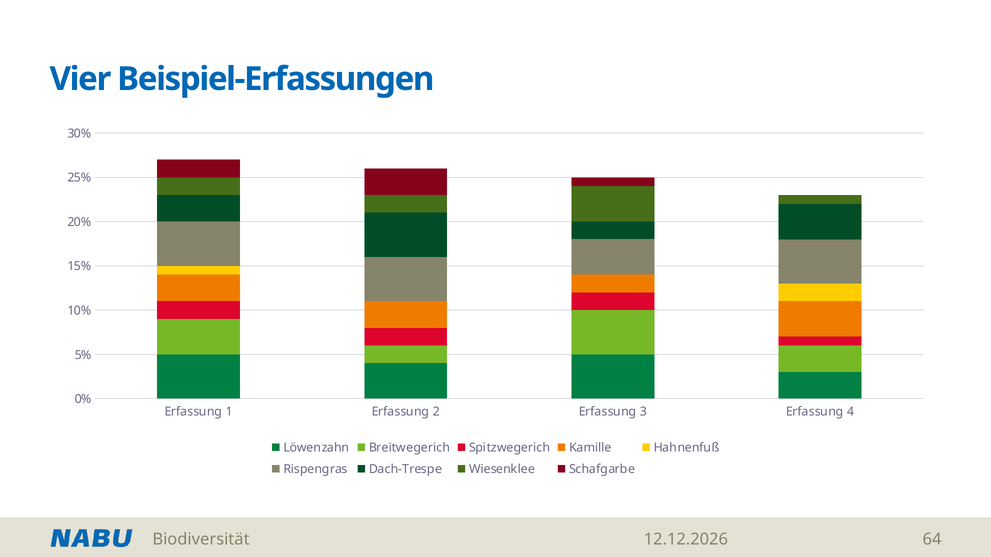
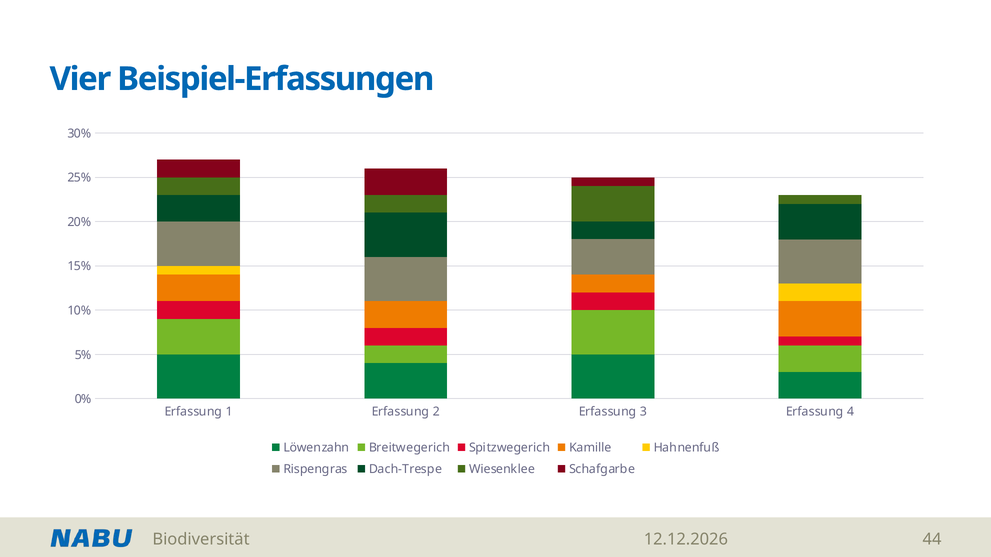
64: 64 -> 44
